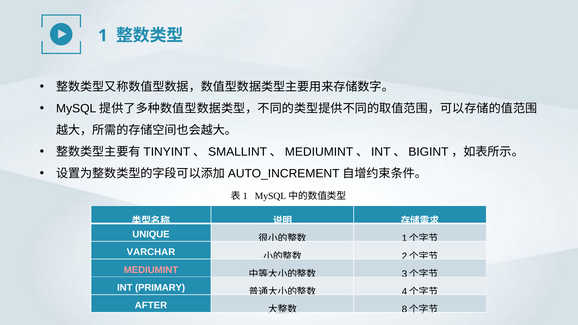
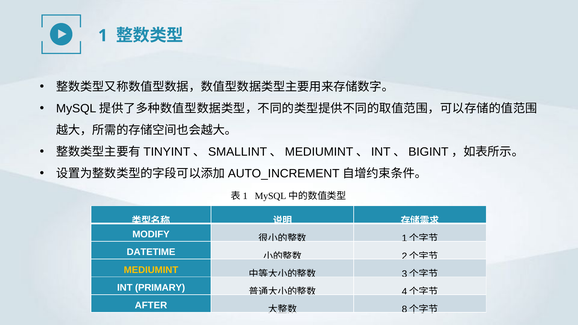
UNIQUE: UNIQUE -> MODIFY
VARCHAR: VARCHAR -> DATETIME
MEDIUMINT colour: pink -> yellow
